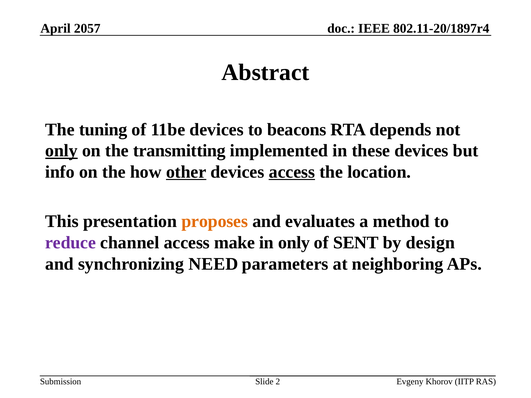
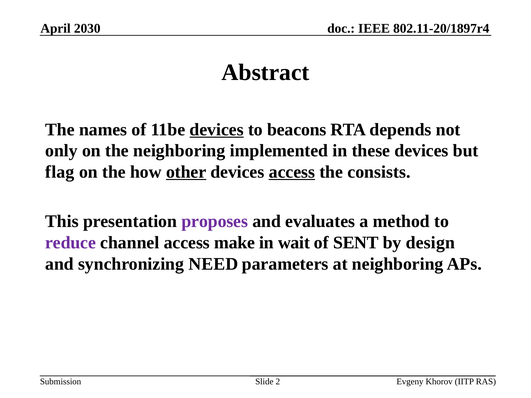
2057: 2057 -> 2030
tuning: tuning -> names
devices at (217, 130) underline: none -> present
only at (61, 151) underline: present -> none
the transmitting: transmitting -> neighboring
info: info -> flag
location: location -> consists
proposes colour: orange -> purple
in only: only -> wait
